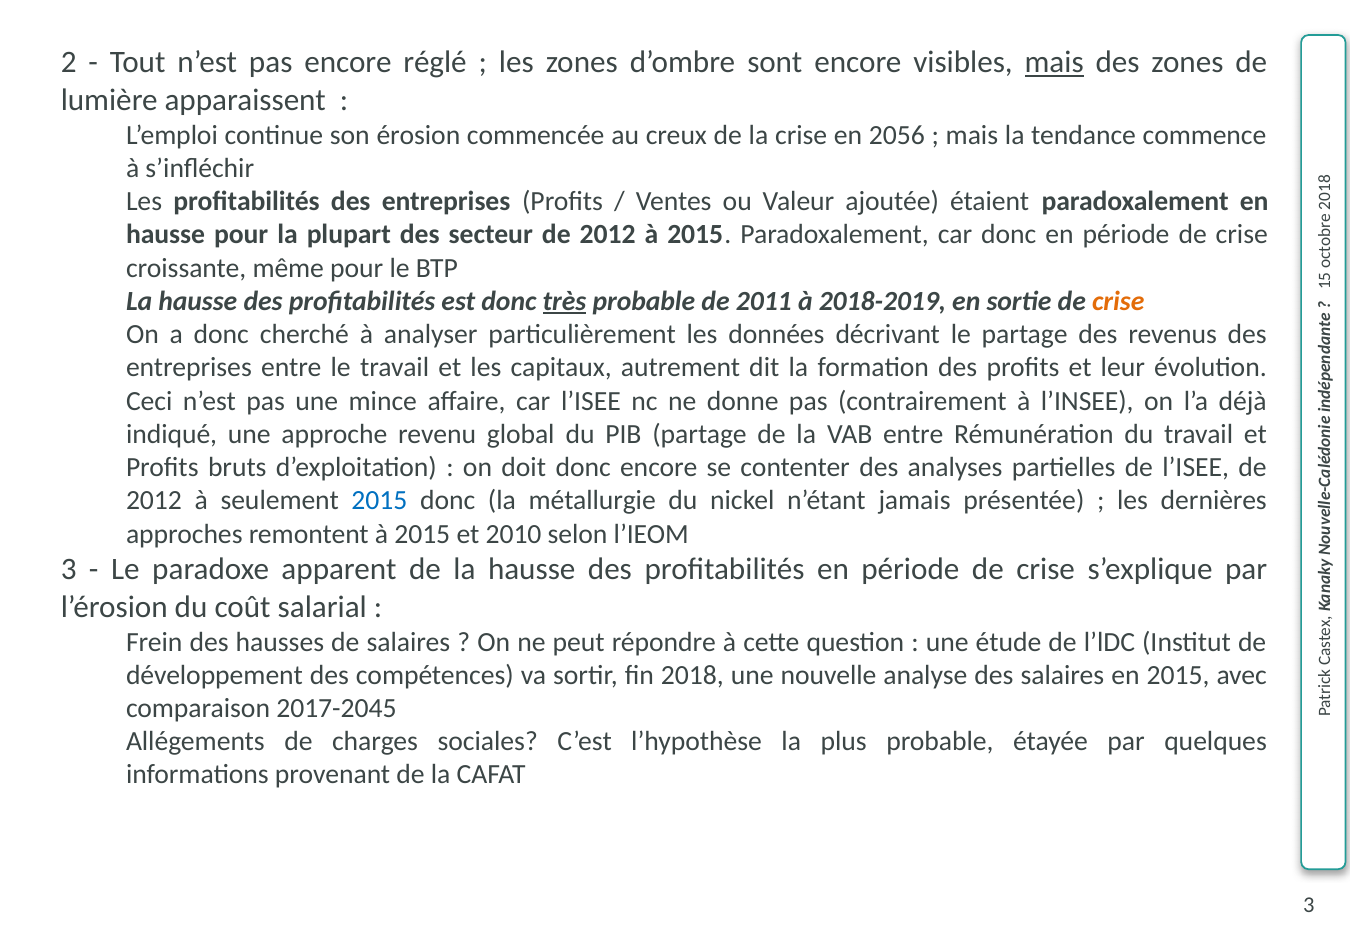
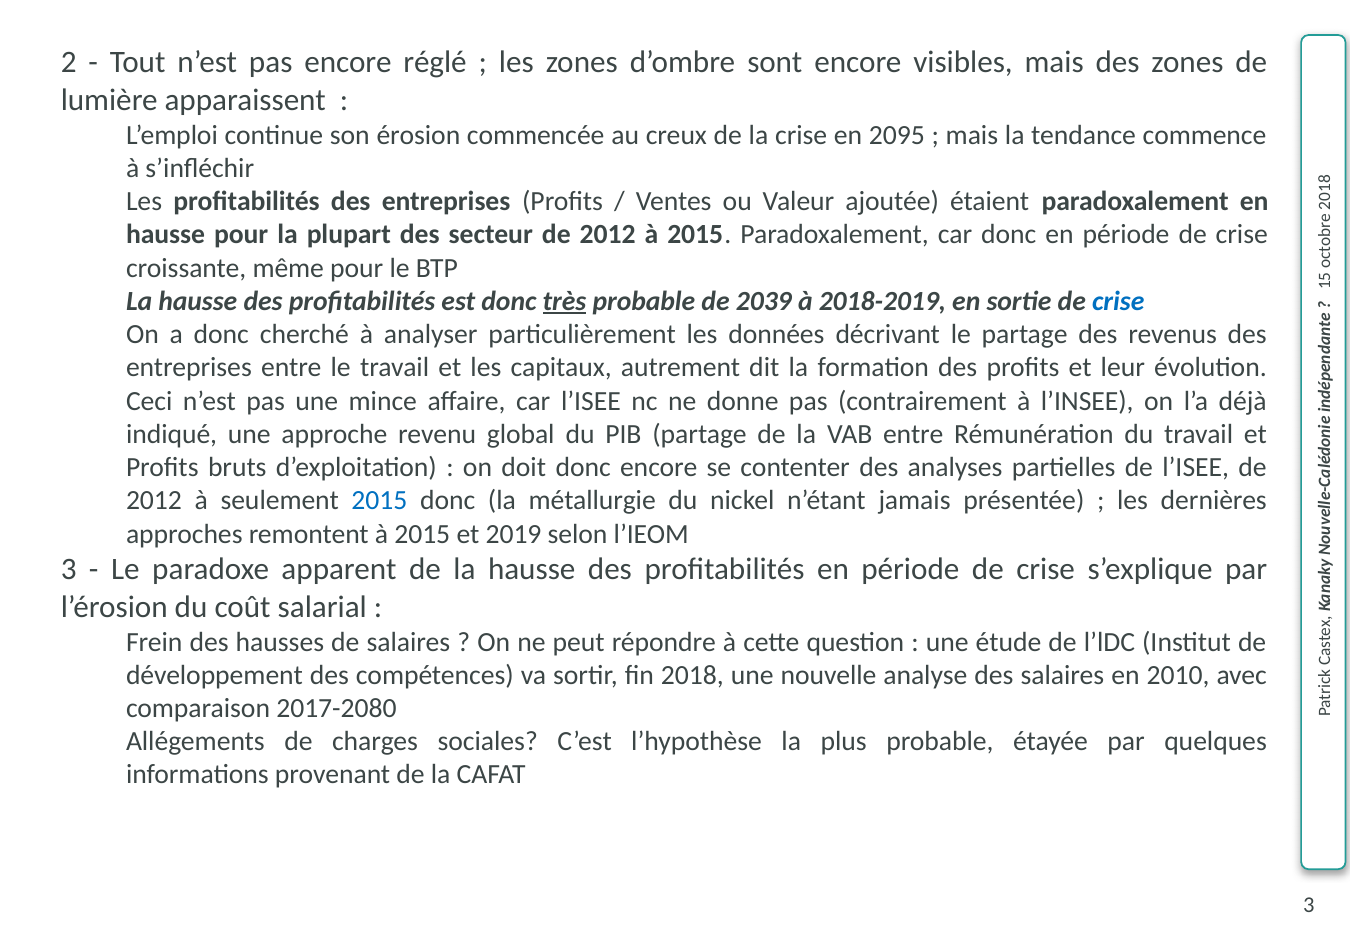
mais at (1054, 63) underline: present -> none
2056: 2056 -> 2095
2011: 2011 -> 2039
crise at (1118, 301) colour: orange -> blue
et 2010: 2010 -> 2019
en 2015: 2015 -> 2010
2017-2045: 2017-2045 -> 2017-2080
